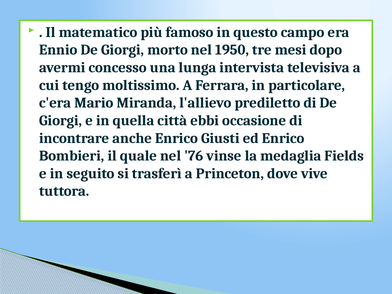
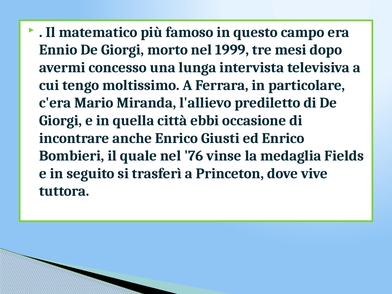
1950: 1950 -> 1999
